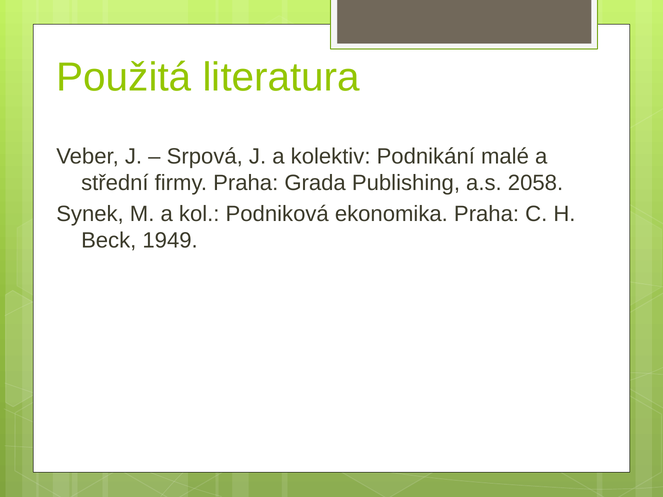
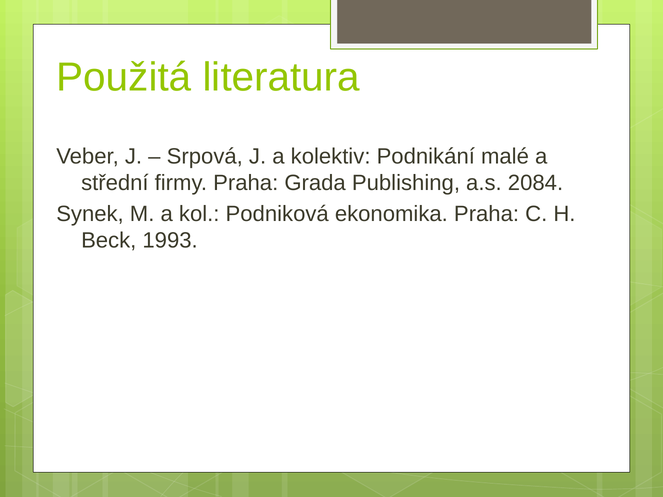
2058: 2058 -> 2084
1949: 1949 -> 1993
